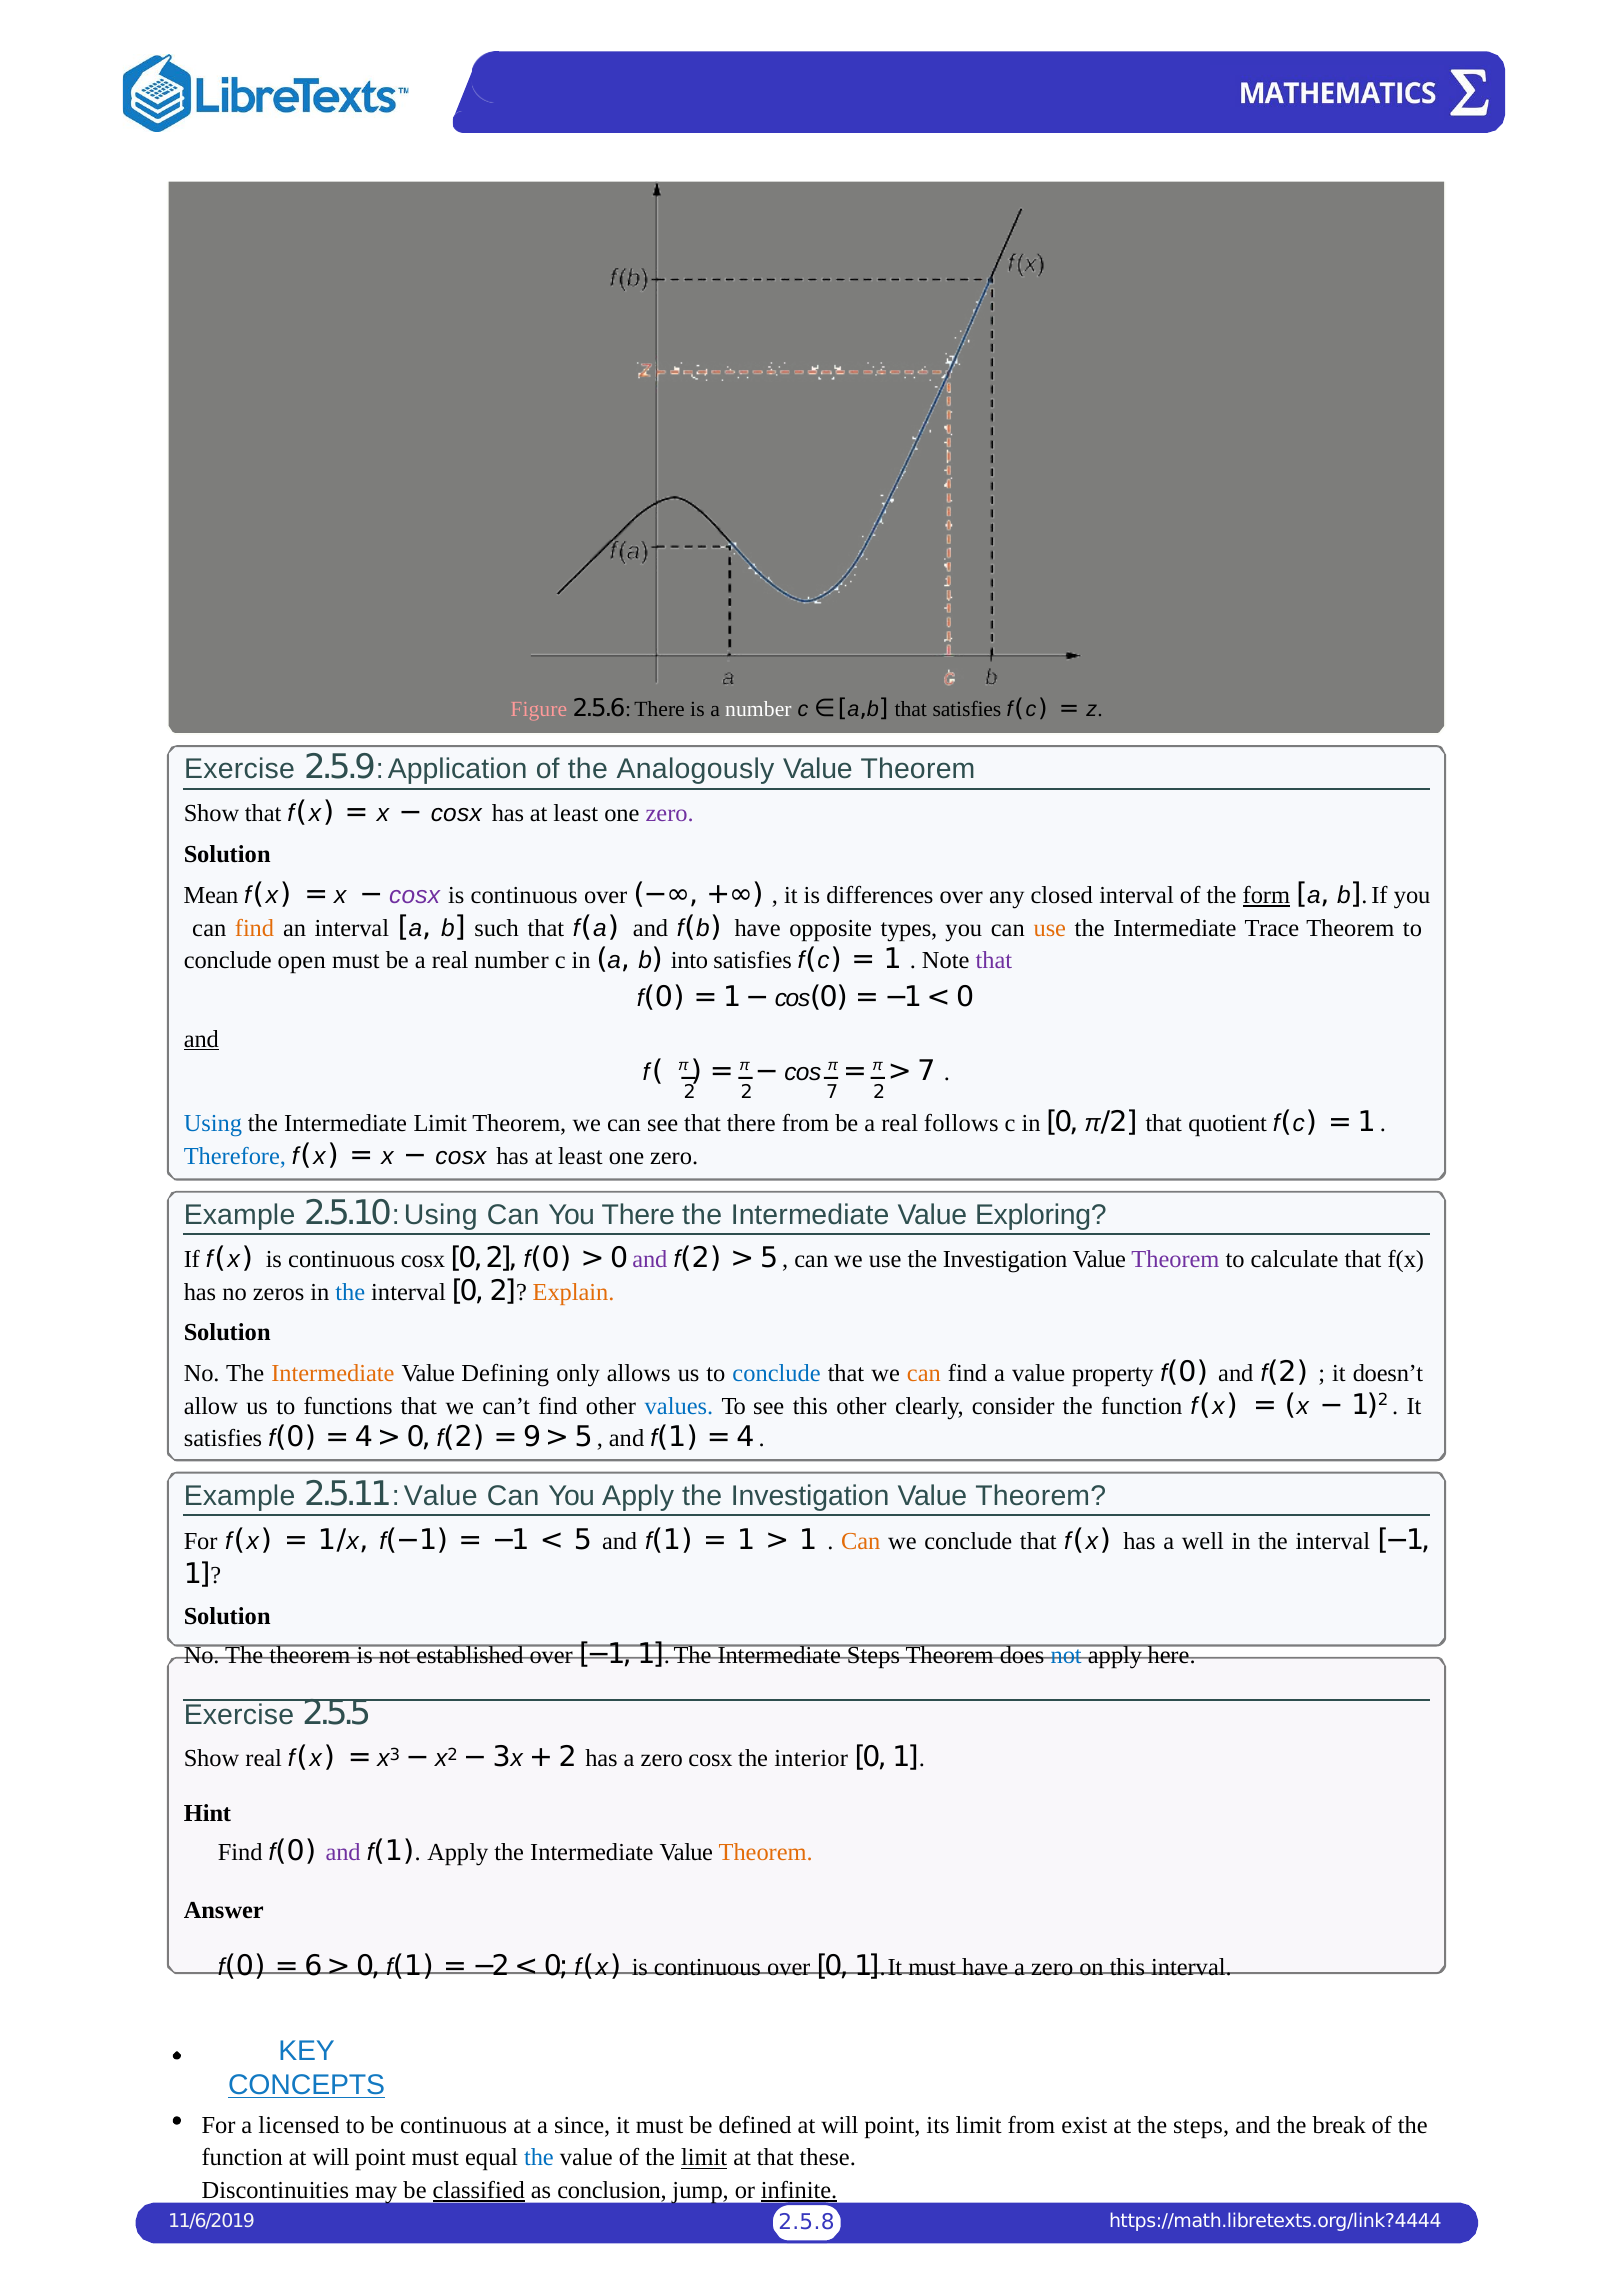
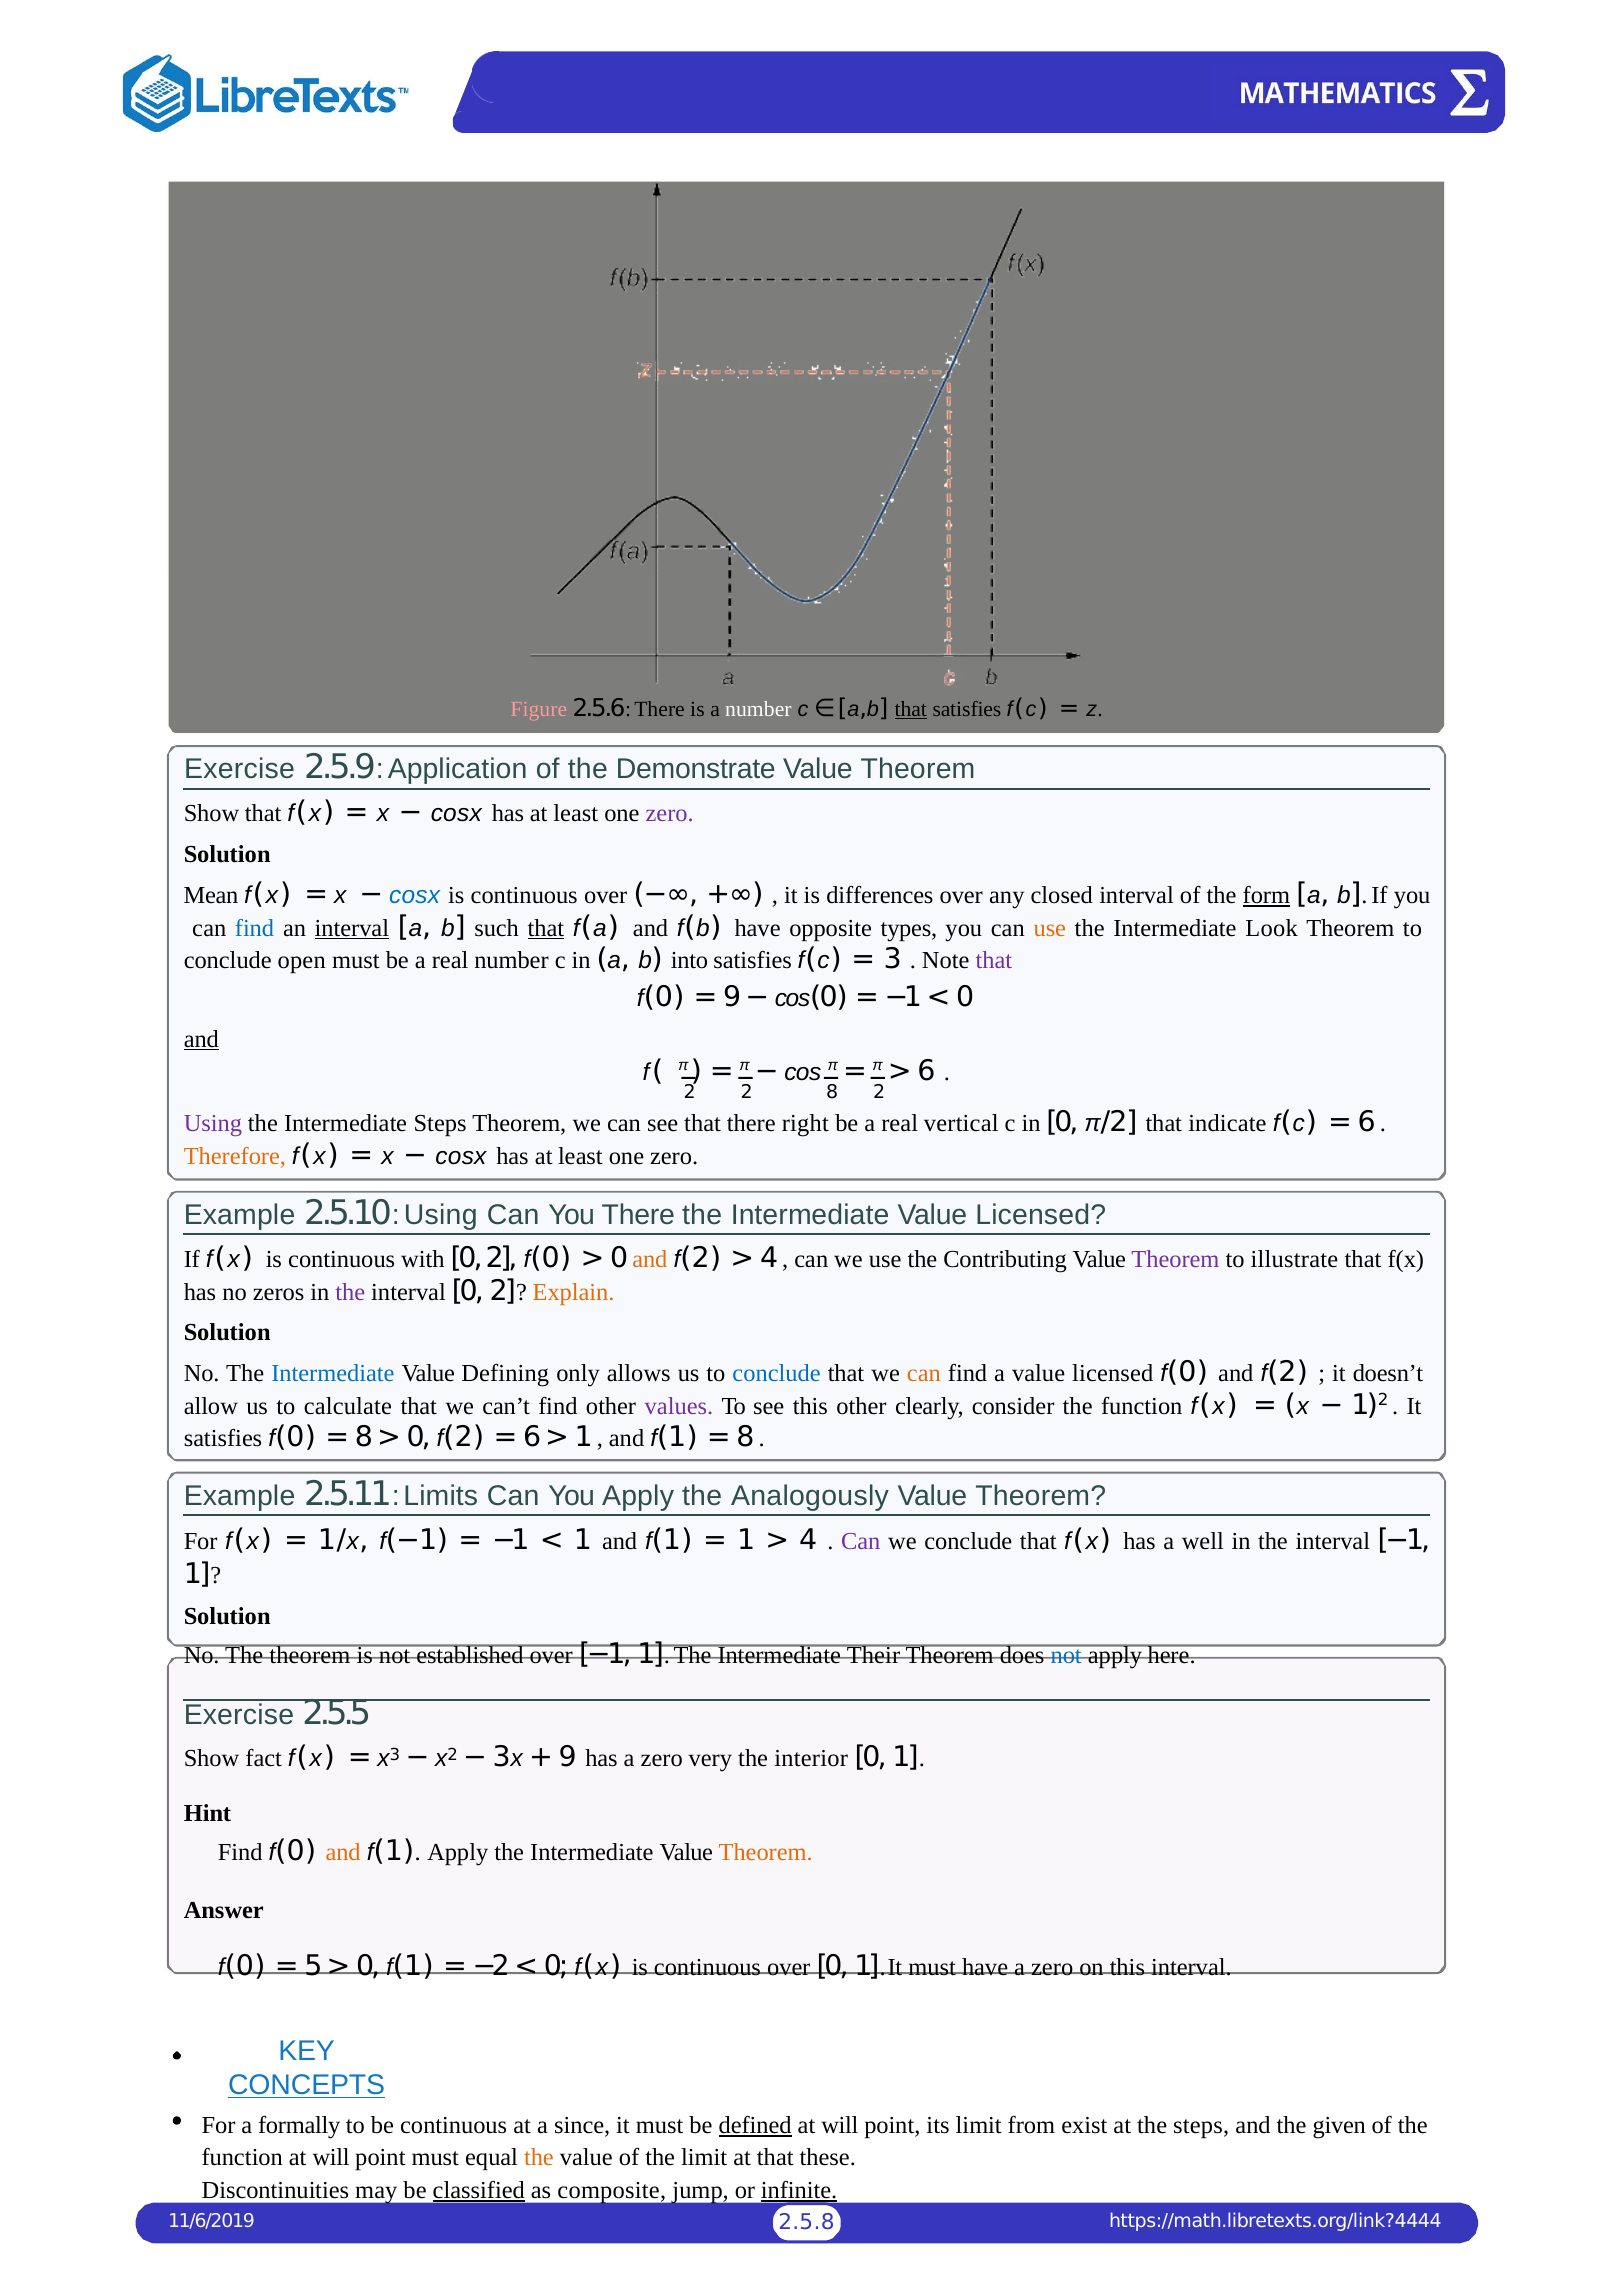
that at (911, 709) underline: none -> present
Analogously: Analogously -> Demonstrate
cosx at (415, 895) colour: purple -> blue
find at (255, 928) colour: orange -> blue
interval at (352, 928) underline: none -> present
that at (546, 928) underline: none -> present
Trace: Trace -> Look
1 at (893, 959): 1 -> 3
1 at (732, 997): 1 -> 9
7 at (926, 1071): 7 -> 6
2 7: 7 -> 8
Using at (213, 1123) colour: blue -> purple
Intermediate Limit: Limit -> Steps
there from: from -> right
follows: follows -> vertical
quotient: quotient -> indicate
1 at (1367, 1122): 1 -> 6
Therefore colour: blue -> orange
Intermediate Value Exploring: Exploring -> Licensed
continuous cosx: cosx -> with
and at (650, 1260) colour: purple -> orange
5 at (769, 1258): 5 -> 4
use the Investigation: Investigation -> Contributing
calculate: calculate -> illustrate
the at (350, 1292) colour: blue -> purple
Intermediate at (333, 1374) colour: orange -> blue
a value property: property -> licensed
functions: functions -> calculate
values colour: blue -> purple
4 at (364, 1437): 4 -> 8
9 at (532, 1437): 9 -> 6
5 at (584, 1437): 5 -> 1
4 at (745, 1437): 4 -> 8
2.5.11 Value: Value -> Limits
Apply the Investigation: Investigation -> Analogously
5 at (583, 1540): 5 -> 1
1 at (808, 1540): 1 -> 4
Can at (861, 1541) colour: orange -> purple
Intermediate Steps: Steps -> Their
Show real: real -> fact
2 at (568, 1757): 2 -> 9
zero cosx: cosx -> very
and at (343, 1852) colour: purple -> orange
6: 6 -> 5
licensed: licensed -> formally
defined underline: none -> present
break: break -> given
the at (539, 2158) colour: blue -> orange
limit at (704, 2158) underline: present -> none
conclusion: conclusion -> composite
